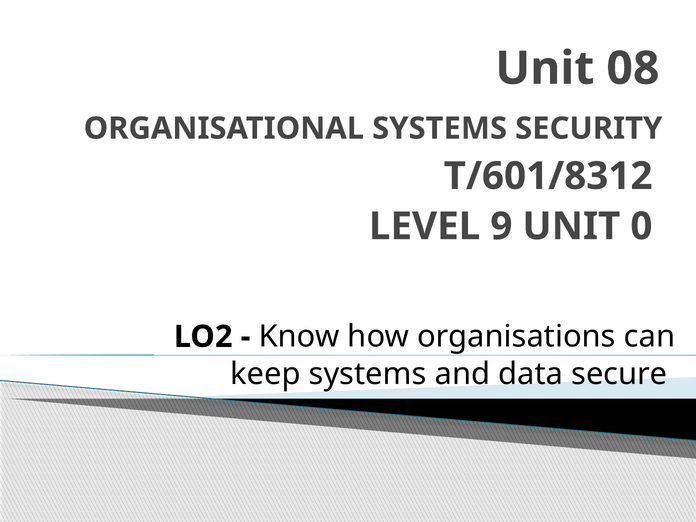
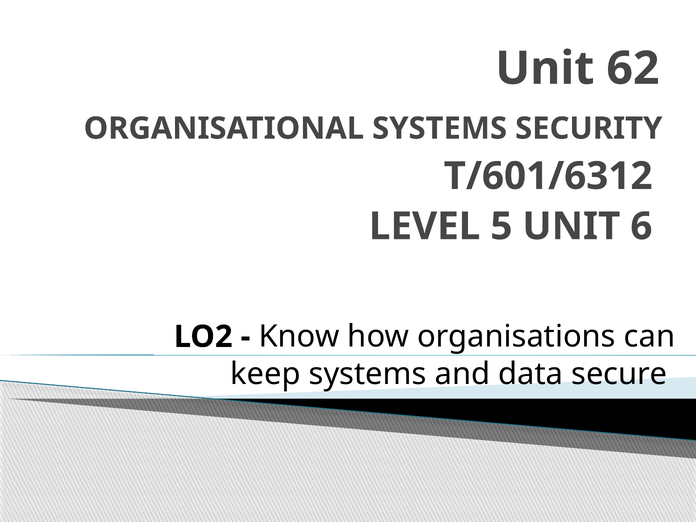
08: 08 -> 62
T/601/8312: T/601/8312 -> T/601/6312
9: 9 -> 5
0: 0 -> 6
